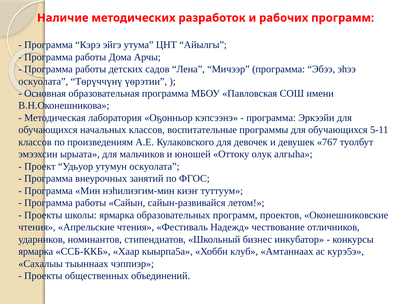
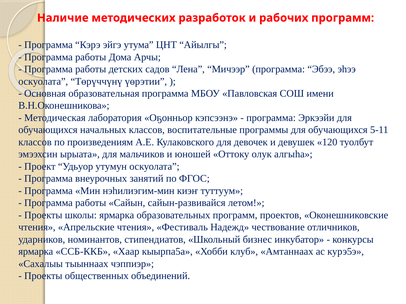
767: 767 -> 120
